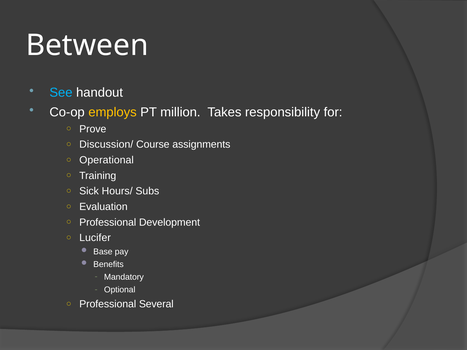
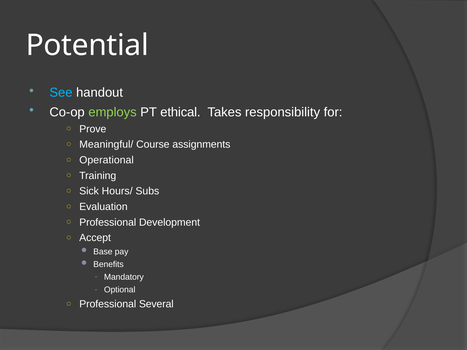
Between: Between -> Potential
employs colour: yellow -> light green
million: million -> ethical
Discussion/: Discussion/ -> Meaningful/
Lucifer: Lucifer -> Accept
